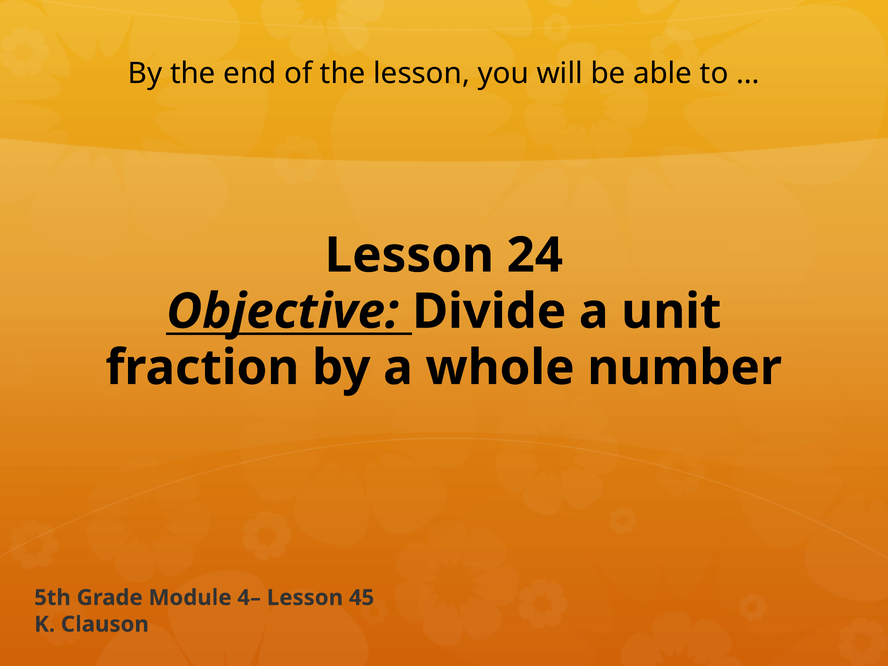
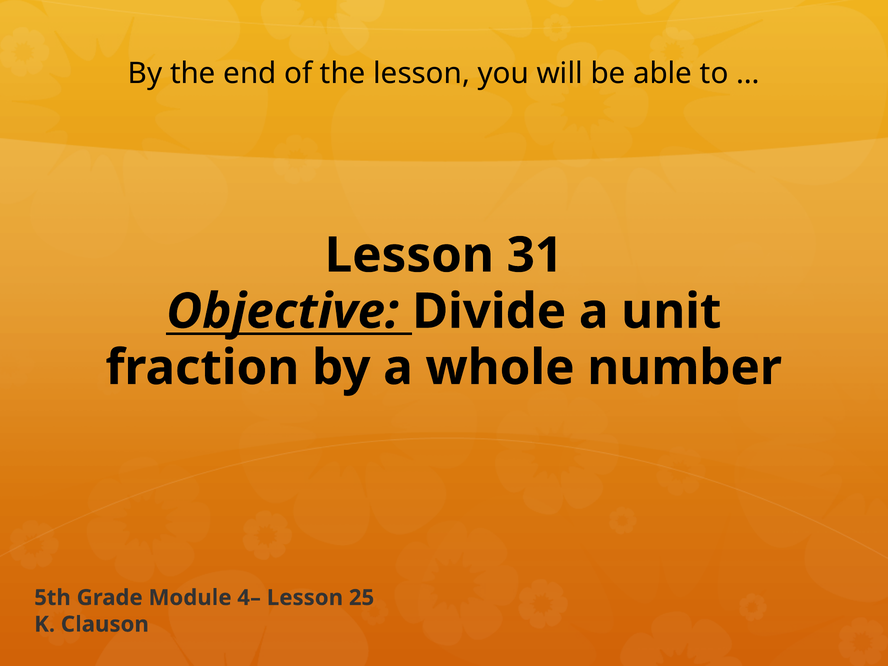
24: 24 -> 31
45: 45 -> 25
